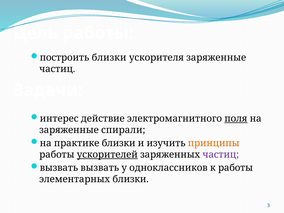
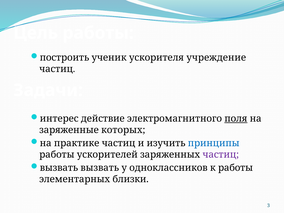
построить близки: близки -> ученик
ускорителя заряженные: заряженные -> учреждение
спирали: спирали -> которых
практике близки: близки -> частиц
принципы colour: orange -> blue
ускорителей underline: present -> none
